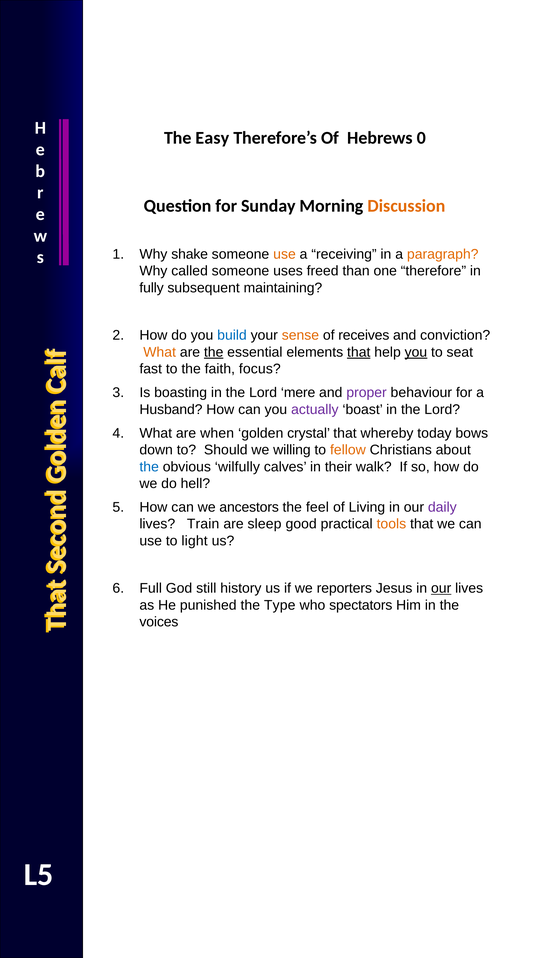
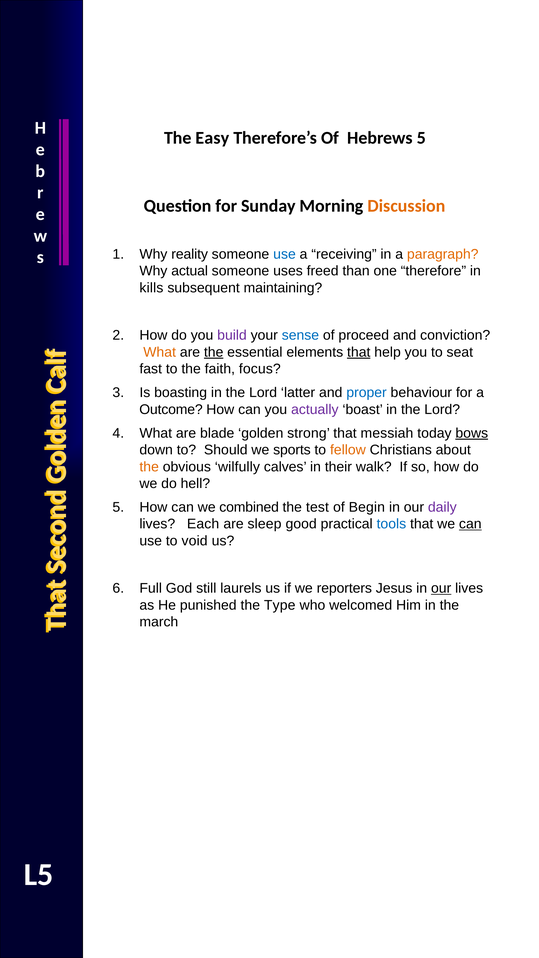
Hebrews 0: 0 -> 5
shake: shake -> reality
use at (285, 254) colour: orange -> blue
called: called -> actual
fully: fully -> kills
build colour: blue -> purple
sense colour: orange -> blue
receives: receives -> proceed
you at (416, 352) underline: present -> none
mere: mere -> latter
proper colour: purple -> blue
Husband: Husband -> Outcome
when: when -> blade
crystal: crystal -> strong
whereby: whereby -> messiah
bows underline: none -> present
willing: willing -> sports
the at (149, 467) colour: blue -> orange
ancestors: ancestors -> combined
feel: feel -> test
Living: Living -> Begin
Train: Train -> Each
tools colour: orange -> blue
can at (470, 524) underline: none -> present
light: light -> void
history: history -> laurels
spectators: spectators -> welcomed
voices: voices -> march
